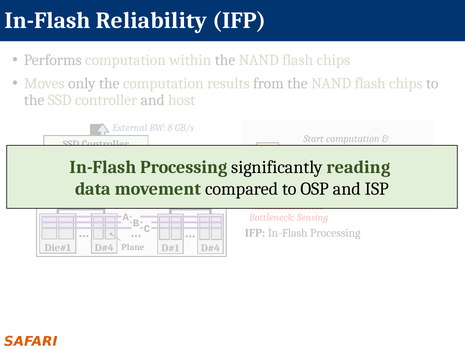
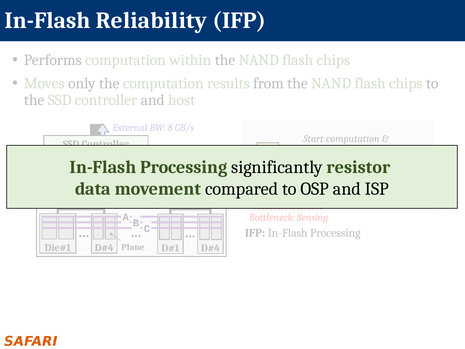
reading: reading -> resistor
